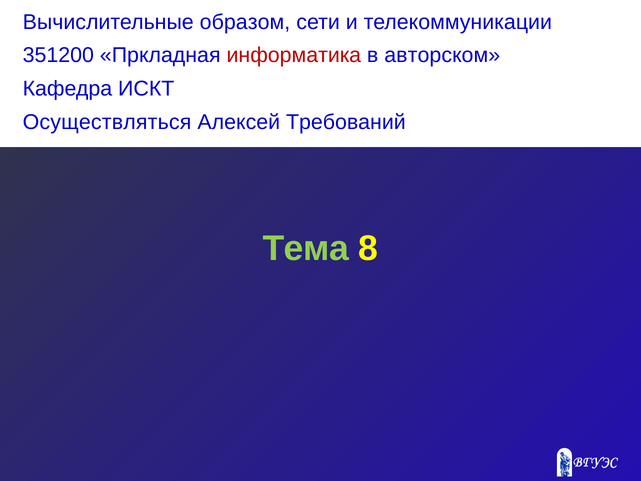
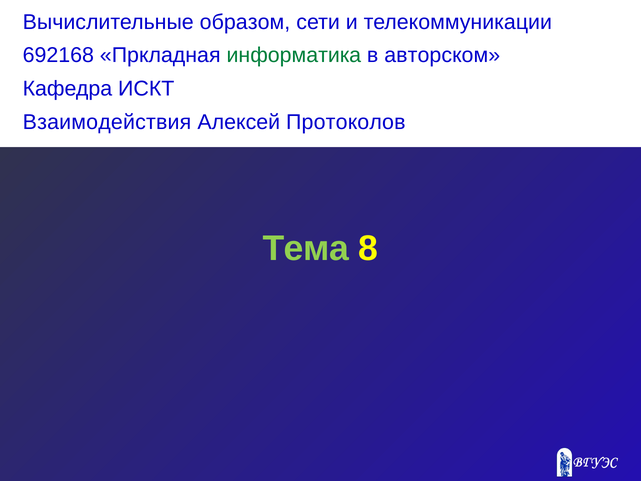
351200: 351200 -> 692168
информатика colour: red -> green
Осуществляться: Осуществляться -> Взаимодействия
Требований: Требований -> Протоколов
